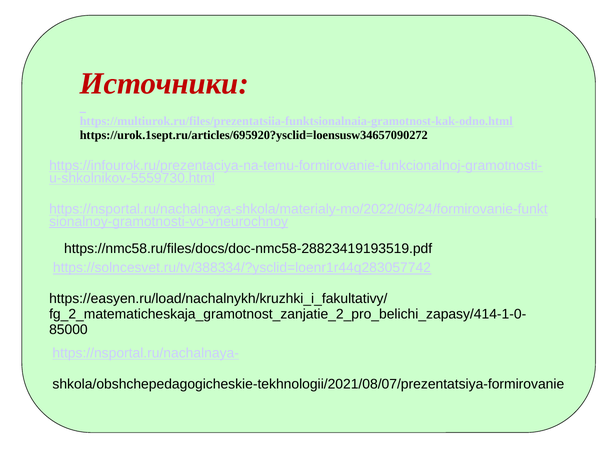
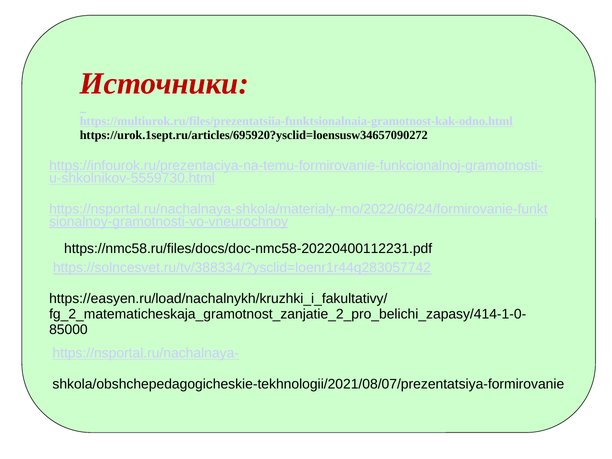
https://nmc58.ru/files/docs/doc-nmc58-28823419193519.pdf: https://nmc58.ru/files/docs/doc-nmc58-28823419193519.pdf -> https://nmc58.ru/files/docs/doc-nmc58-20220400112231.pdf
